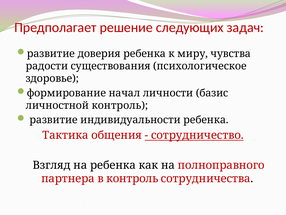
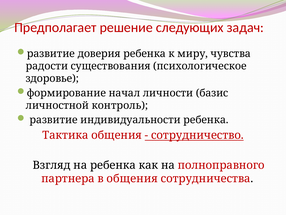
в контроль: контроль -> общения
